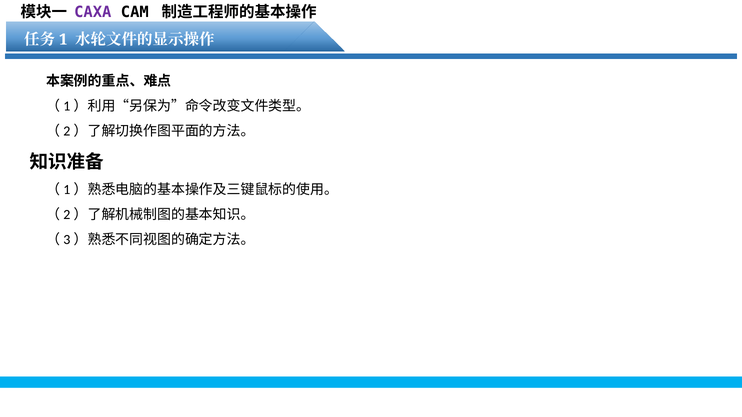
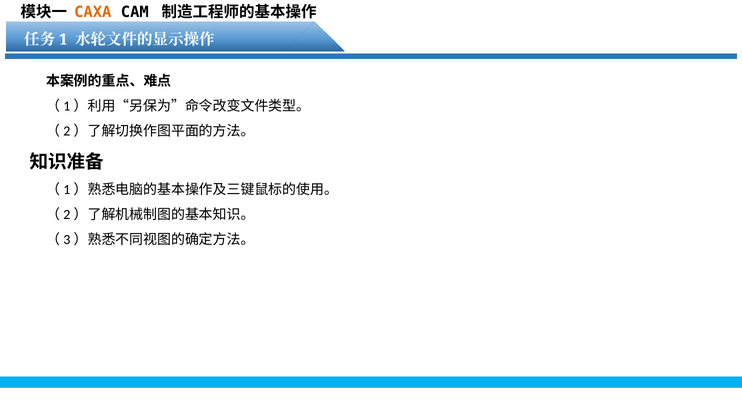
CAXA colour: purple -> orange
